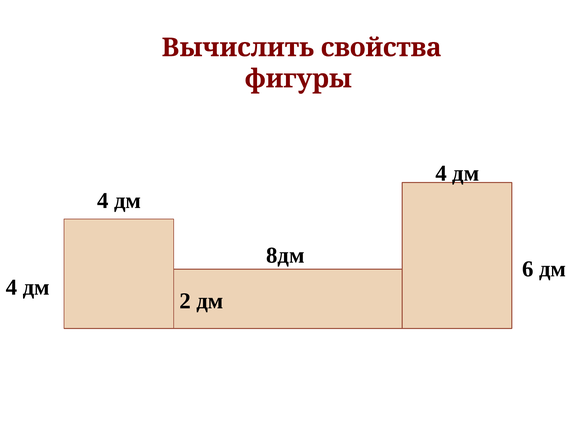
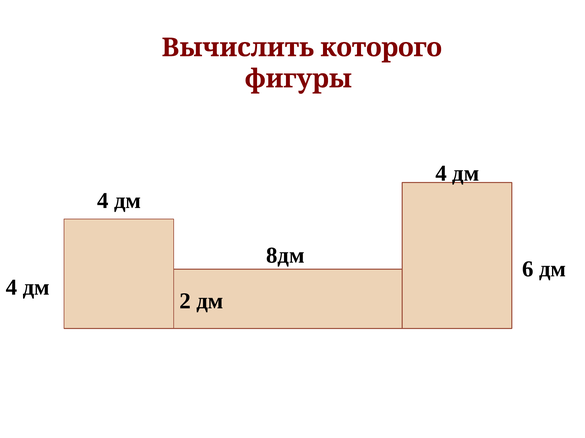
свойства: свойства -> которого
